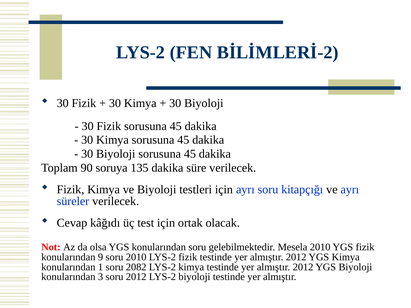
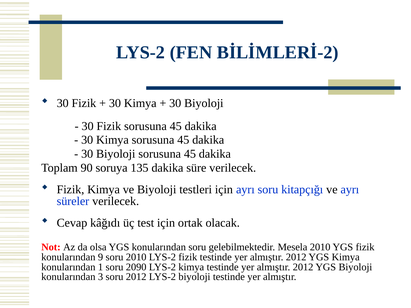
2082: 2082 -> 2090
